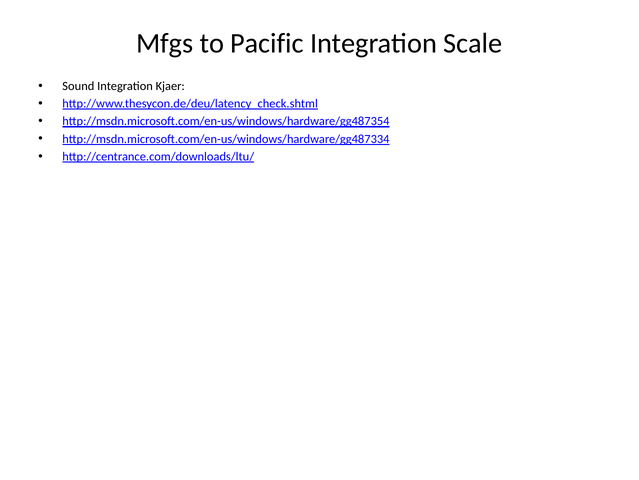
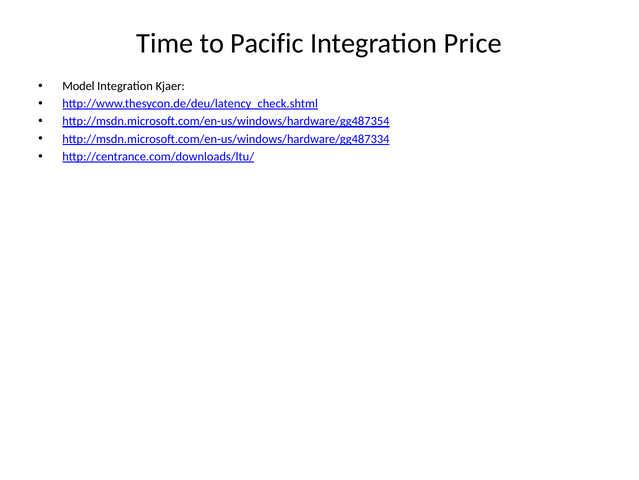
Mfgs: Mfgs -> Time
Scale: Scale -> Price
Sound: Sound -> Model
